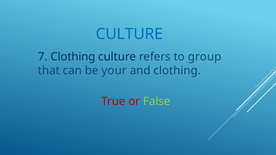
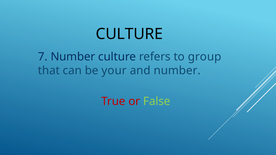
CULTURE at (129, 34) colour: blue -> black
7 Clothing: Clothing -> Number
and clothing: clothing -> number
